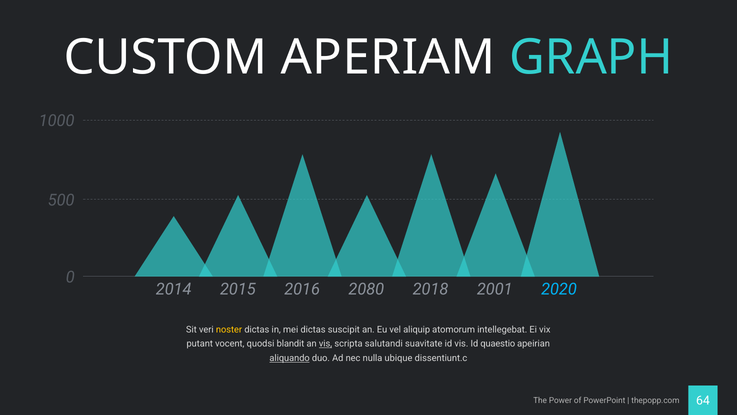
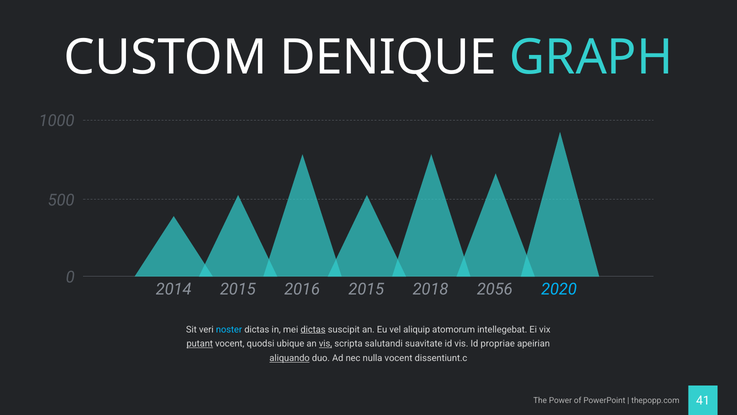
APERIAM: APERIAM -> DENIQUE
2016 2080: 2080 -> 2015
2001: 2001 -> 2056
noster colour: yellow -> light blue
dictas at (313, 329) underline: none -> present
putant underline: none -> present
blandit: blandit -> ubique
quaestio: quaestio -> propriae
nulla ubique: ubique -> vocent
64: 64 -> 41
